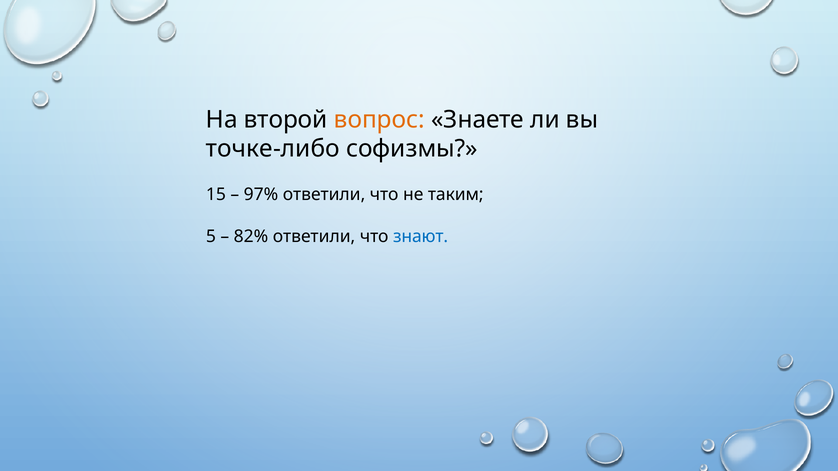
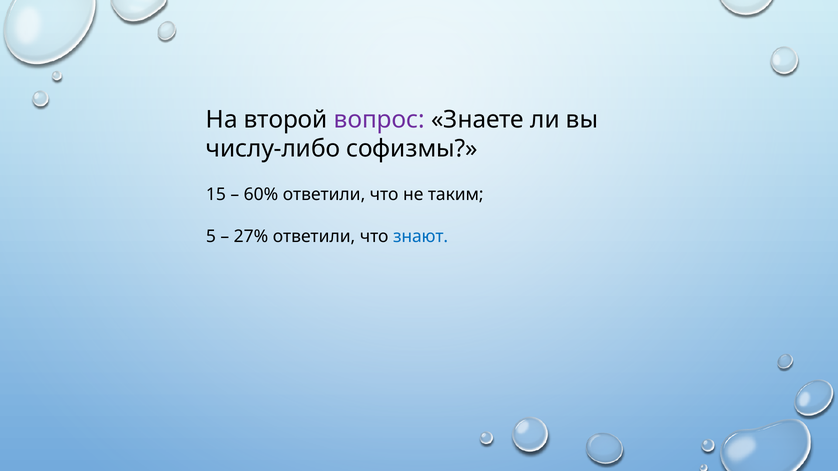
вопрос colour: orange -> purple
точке-либо: точке-либо -> числу-либо
97%: 97% -> 60%
82%: 82% -> 27%
